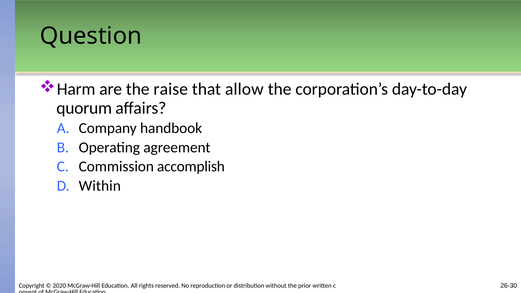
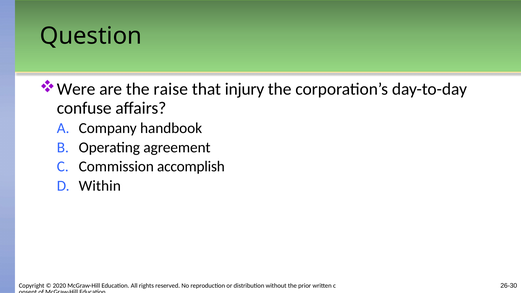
Harm: Harm -> Were
allow: allow -> injury
quorum: quorum -> confuse
